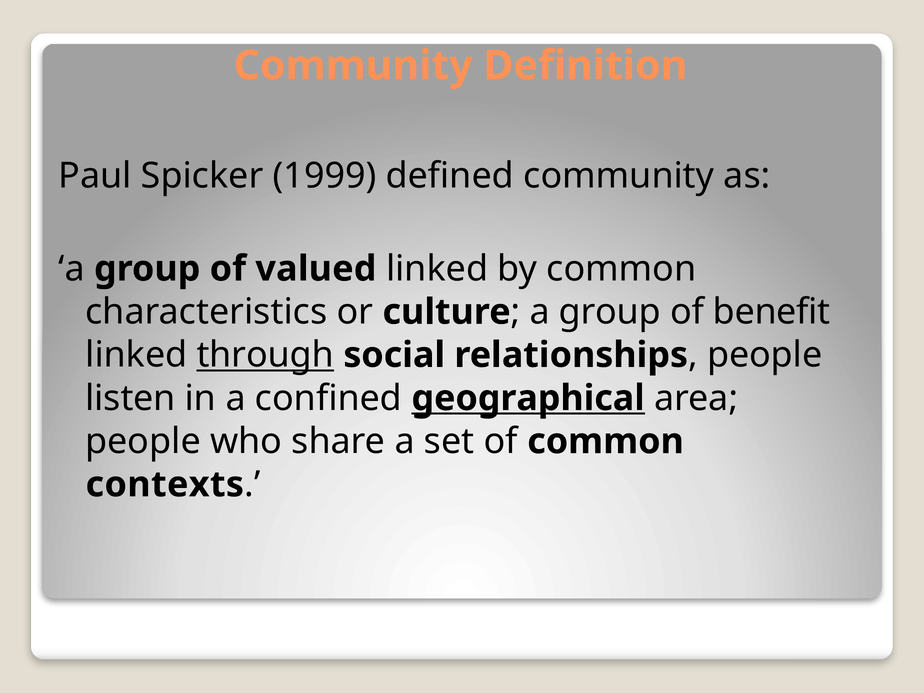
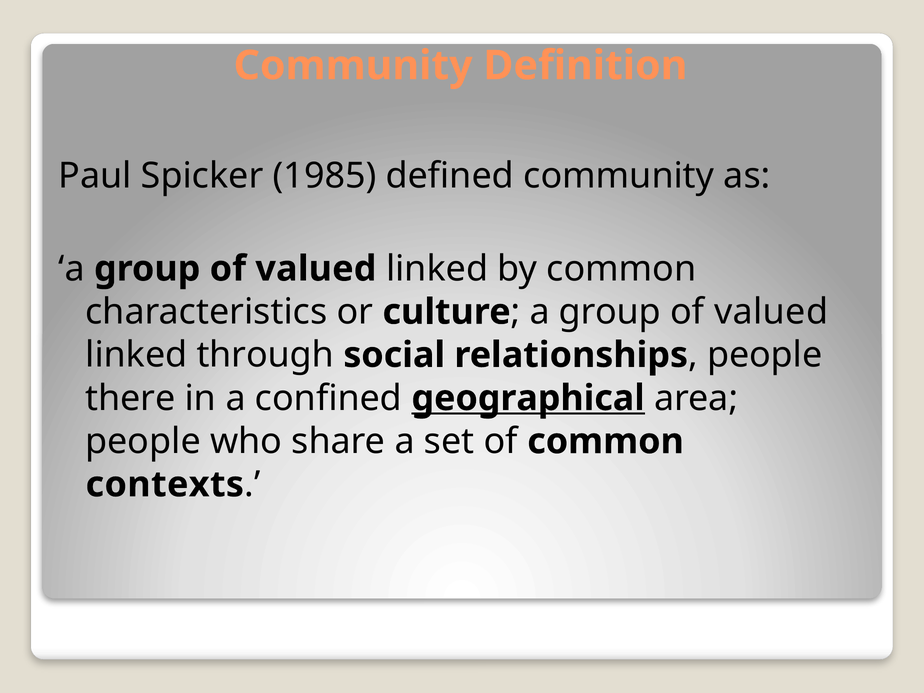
1999: 1999 -> 1985
benefit at (772, 312): benefit -> valued
through underline: present -> none
listen: listen -> there
